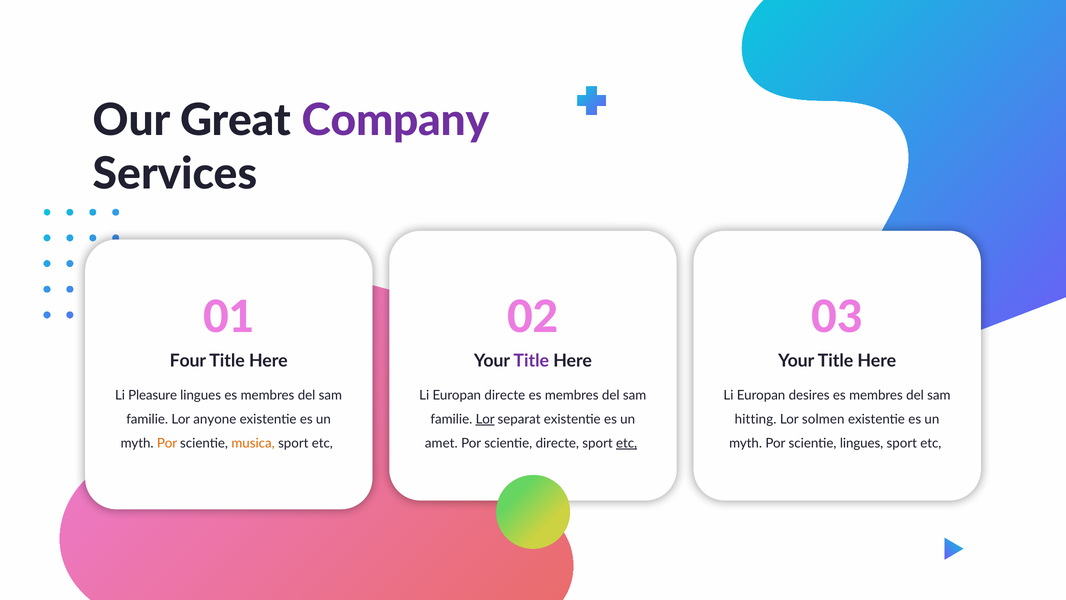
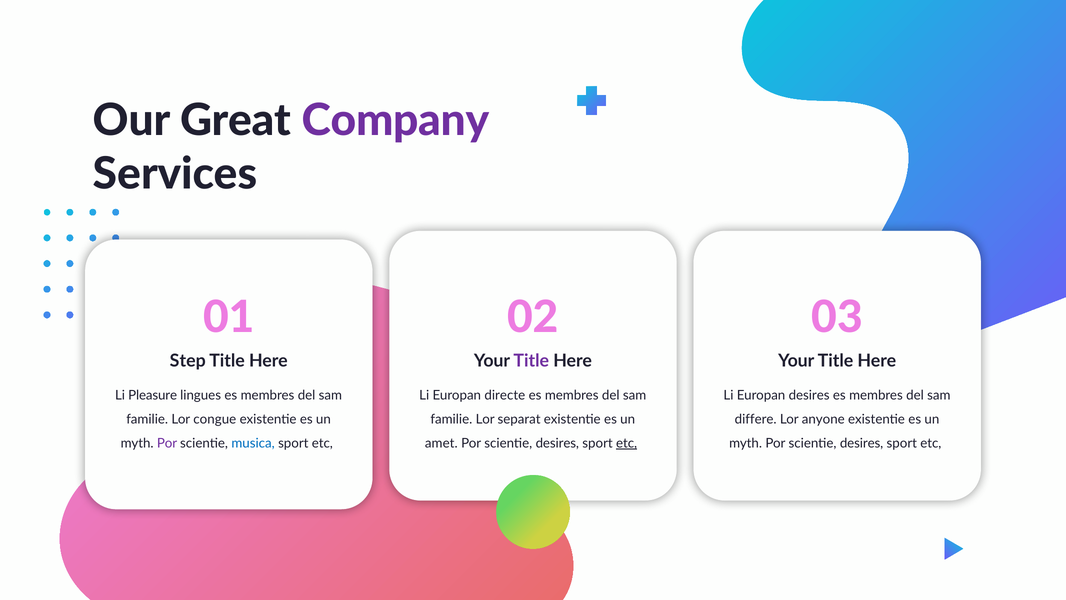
Four: Four -> Step
anyone: anyone -> congue
Lor at (485, 419) underline: present -> none
hitting: hitting -> differe
solmen: solmen -> anyone
Por at (167, 443) colour: orange -> purple
musica colour: orange -> blue
directe at (557, 443): directe -> desires
myth Por scientie lingues: lingues -> desires
